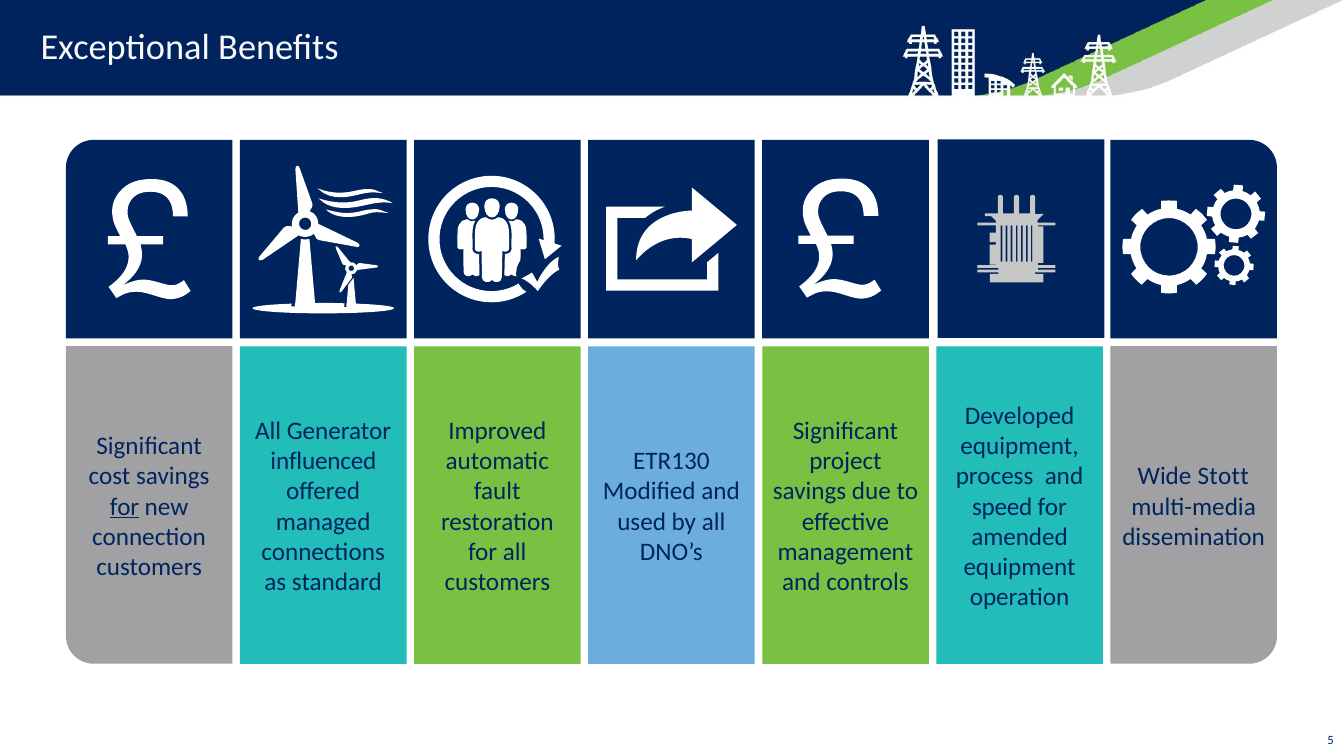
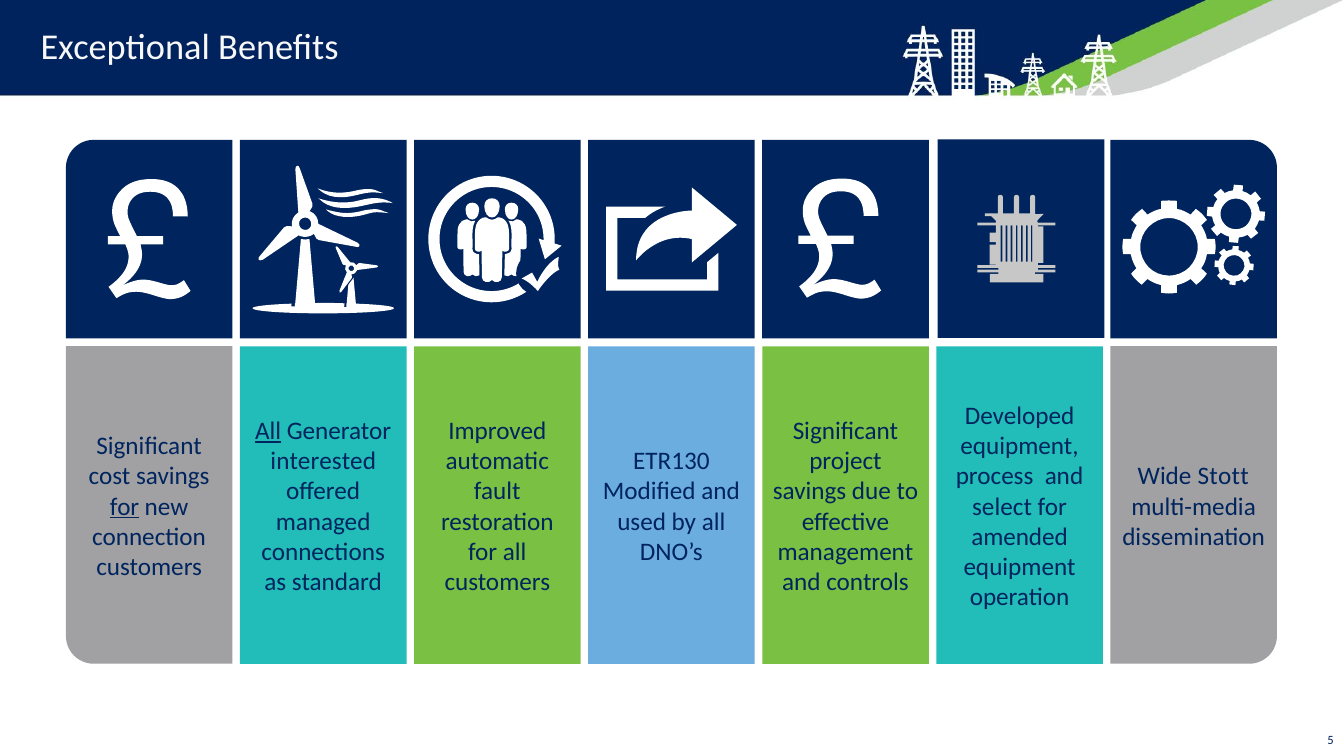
All at (268, 431) underline: none -> present
influenced: influenced -> interested
speed: speed -> select
